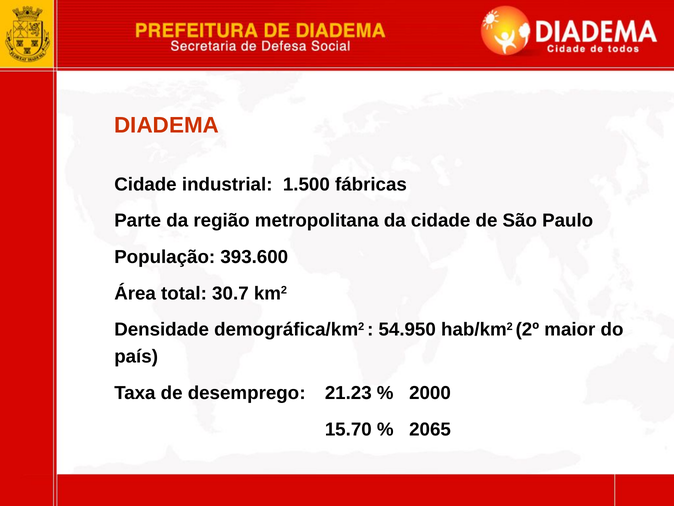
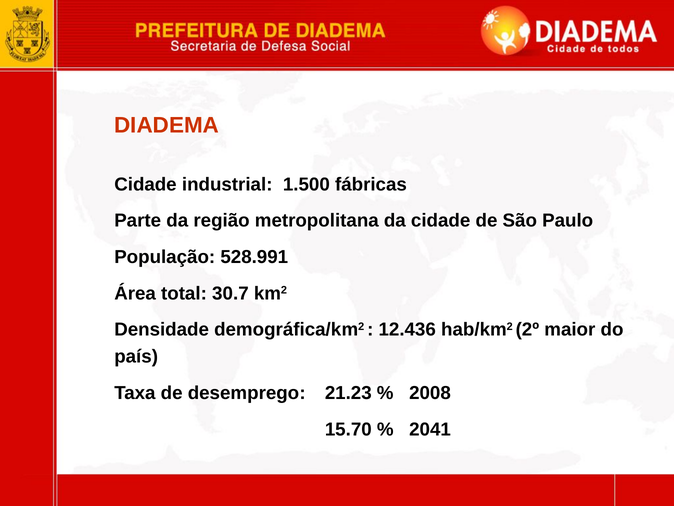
393.600: 393.600 -> 528.991
54.950: 54.950 -> 12.436
2000: 2000 -> 2008
2065: 2065 -> 2041
